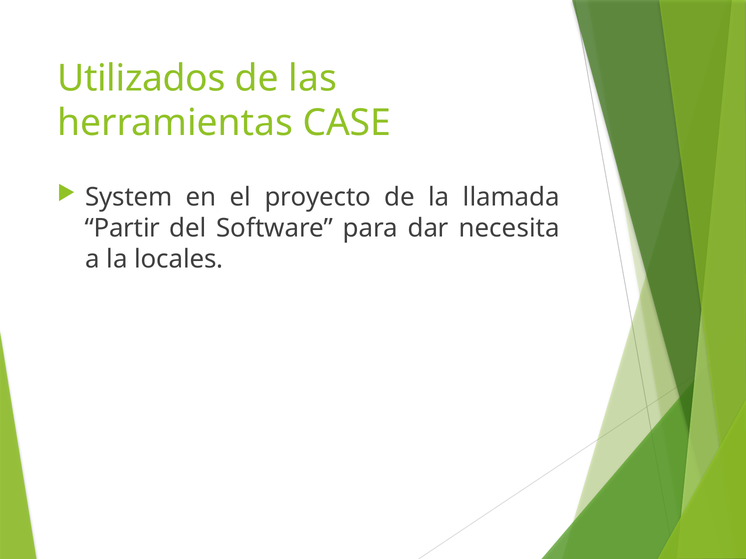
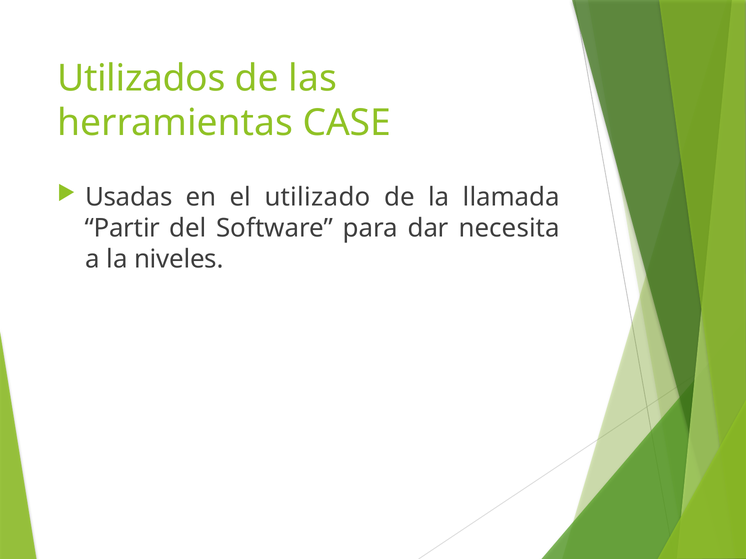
System: System -> Usadas
proyecto: proyecto -> utilizado
locales: locales -> niveles
